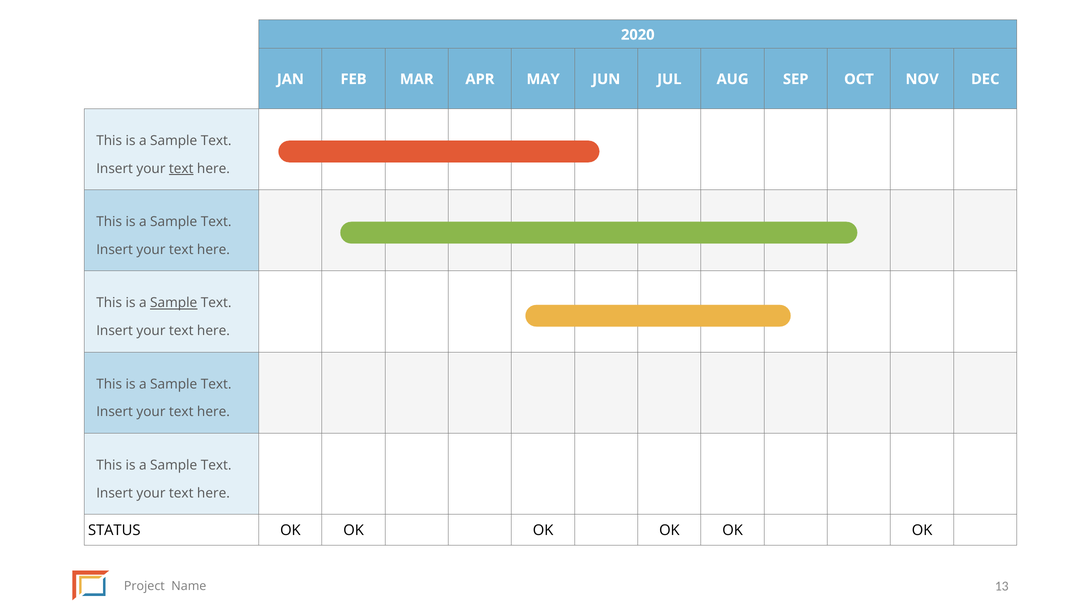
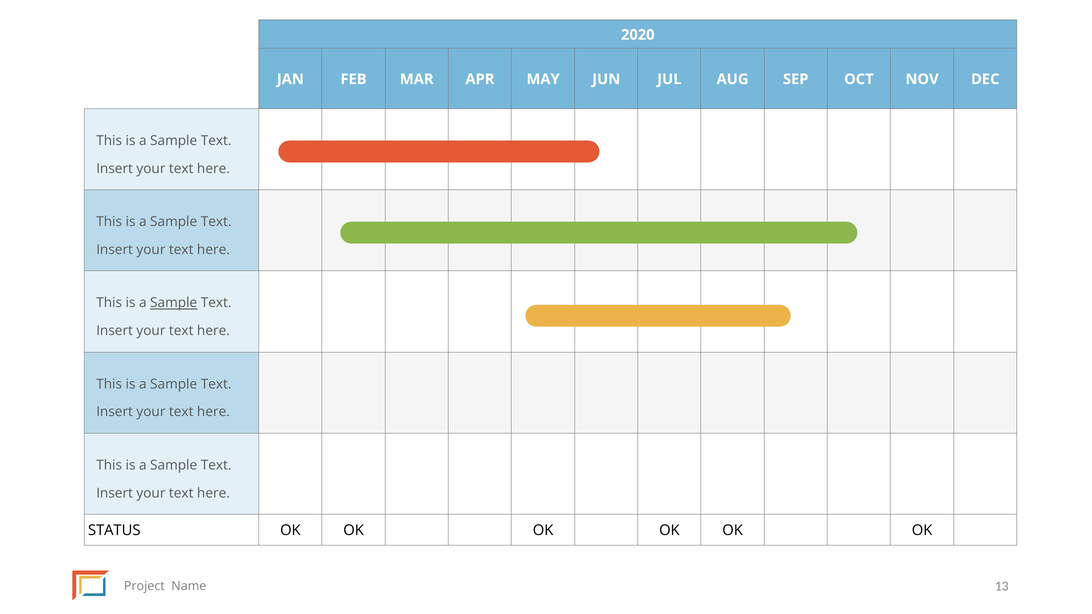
text at (181, 169) underline: present -> none
